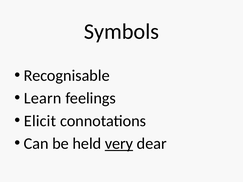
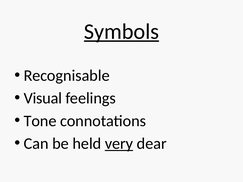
Symbols underline: none -> present
Learn: Learn -> Visual
Elicit: Elicit -> Tone
